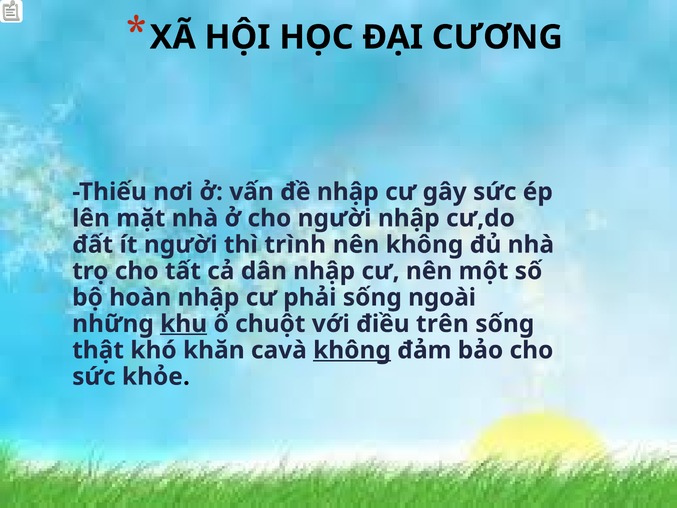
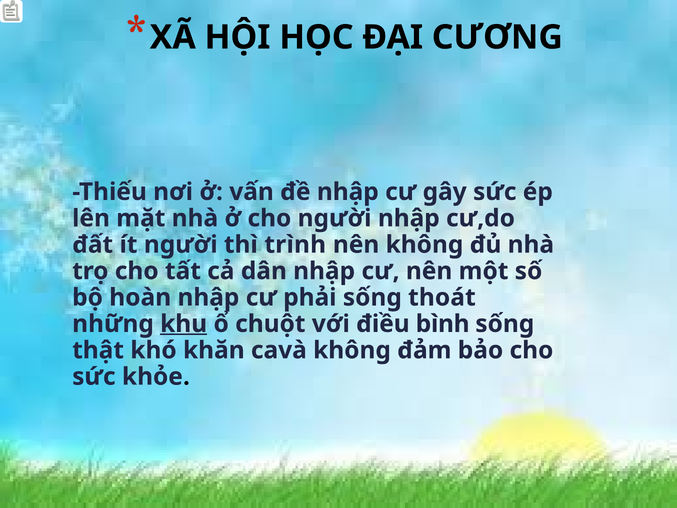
ngoài: ngoài -> thoát
trên: trên -> bình
không at (352, 350) underline: present -> none
